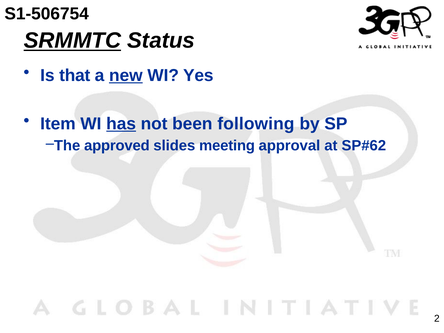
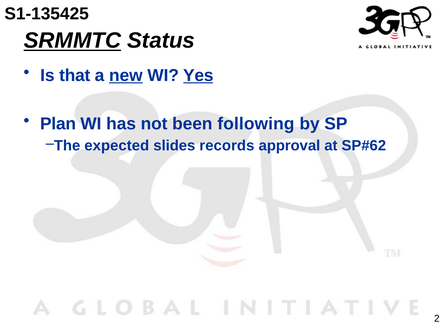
S1-506754: S1-506754 -> S1-135425
Yes underline: none -> present
Item: Item -> Plan
has underline: present -> none
approved: approved -> expected
meeting: meeting -> records
